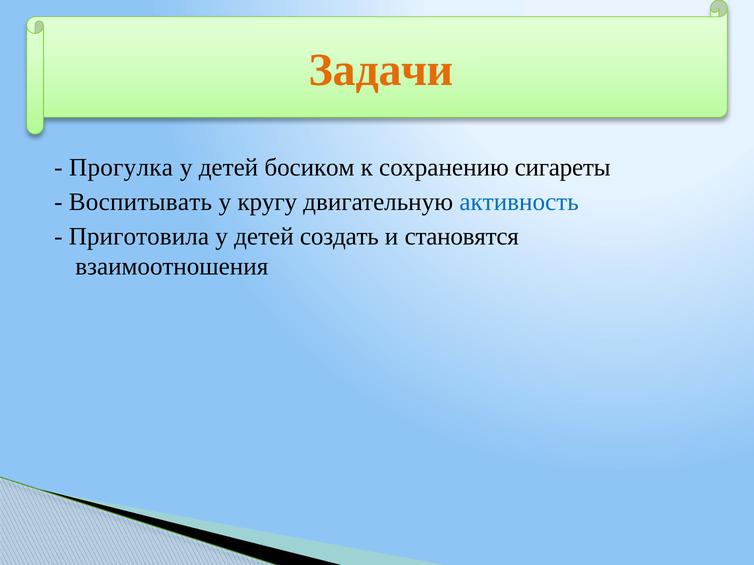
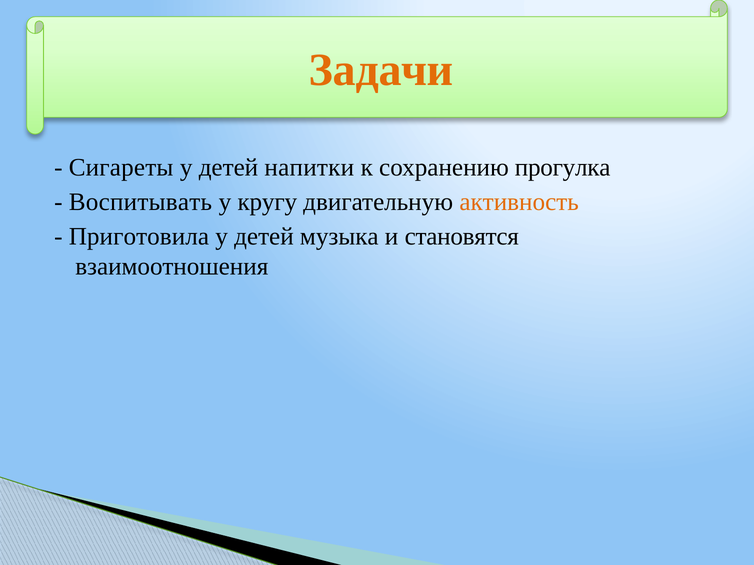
Прогулка: Прогулка -> Сигареты
босиком: босиком -> напитки
сигареты: сигареты -> прогулка
активность colour: blue -> orange
создать: создать -> музыка
